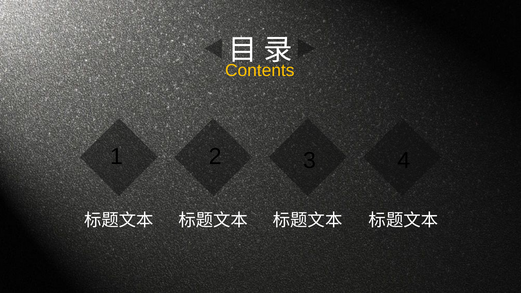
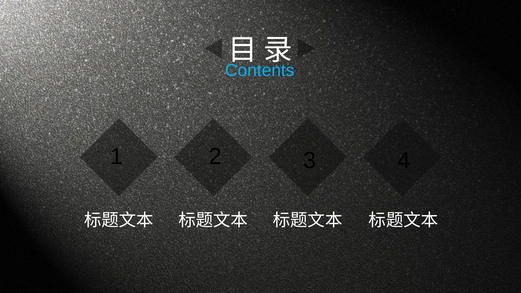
Contents colour: yellow -> light blue
